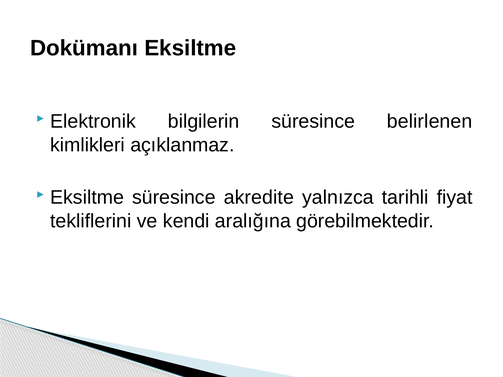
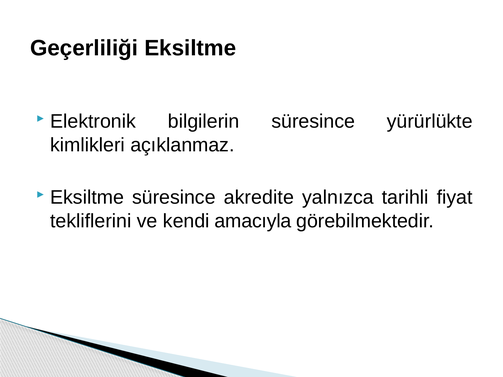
Dokümanı: Dokümanı -> Geçerliliği
belirlenen: belirlenen -> yürürlükte
aralığına: aralığına -> amacıyla
